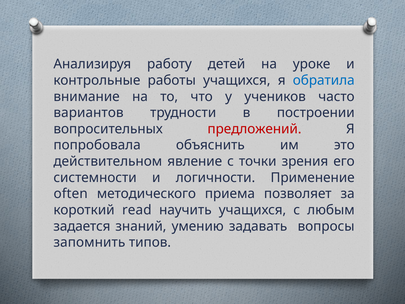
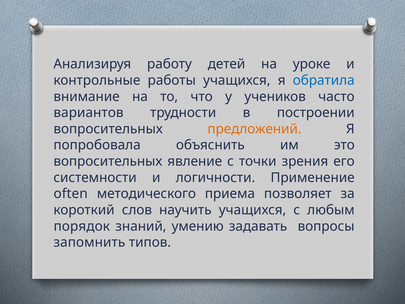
предложений colour: red -> orange
действительном at (108, 161): действительном -> вопросительных
read: read -> слов
задается: задается -> порядок
